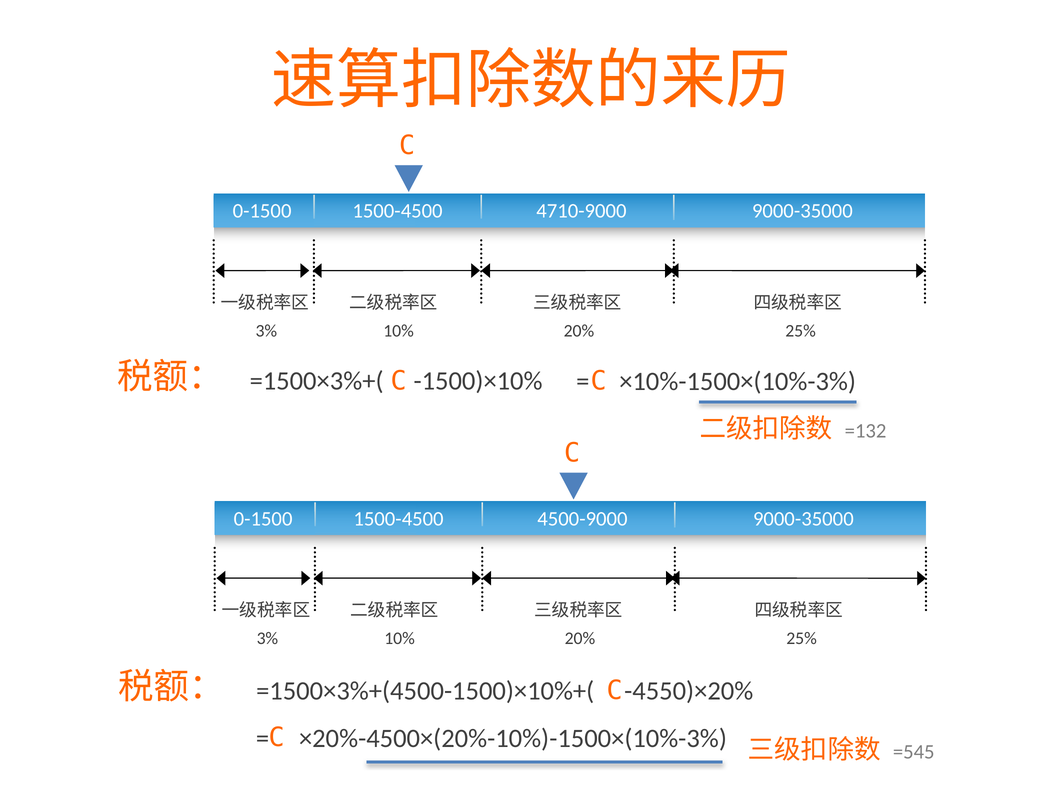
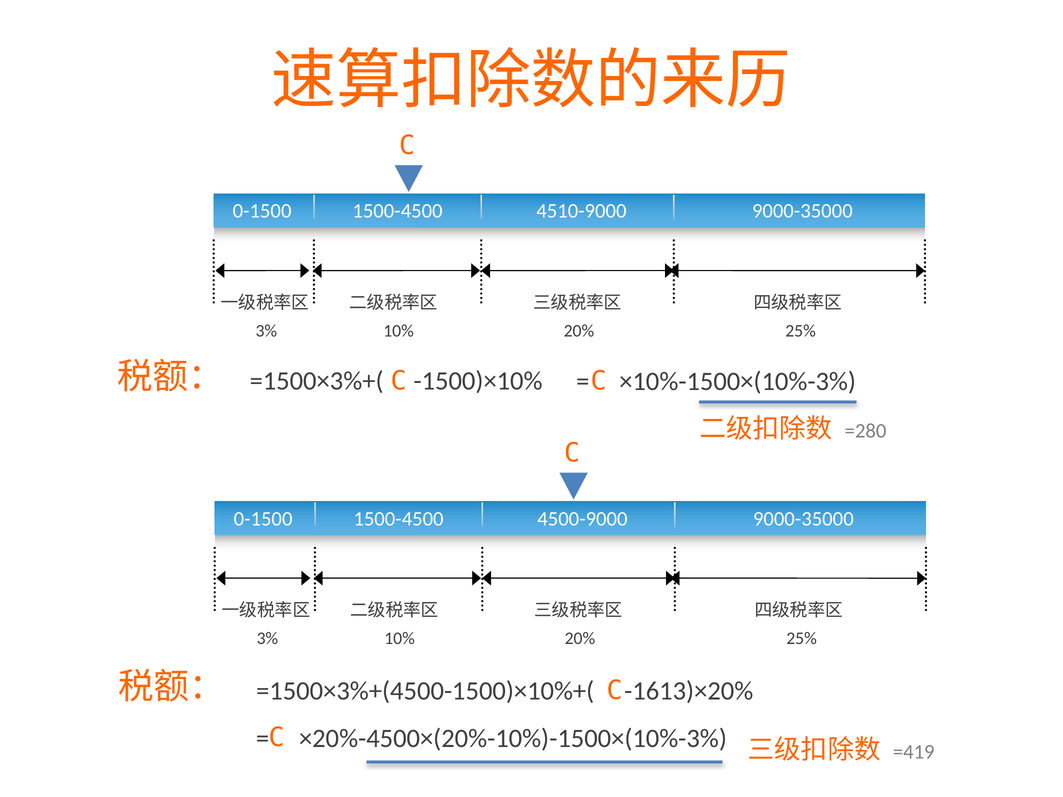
4710-9000: 4710-9000 -> 4510-9000
=132: =132 -> =280
-4550)×20%: -4550)×20% -> -1613)×20%
=545: =545 -> =419
